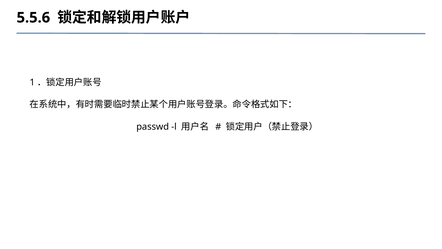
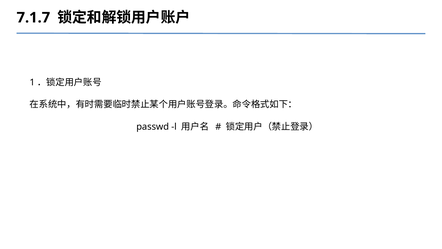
5.5.6: 5.5.6 -> 7.1.7
